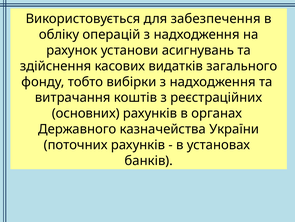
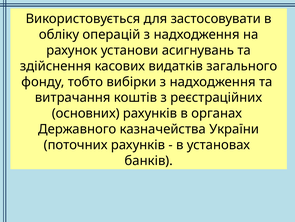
забезпечення: забезпечення -> застосовувати
